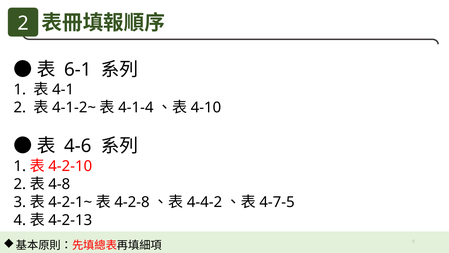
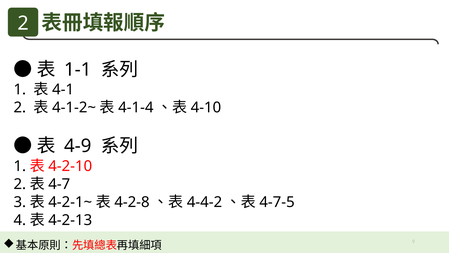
6-1: 6-1 -> 1-1
4-6: 4-6 -> 4-9
4-8: 4-8 -> 4-7
